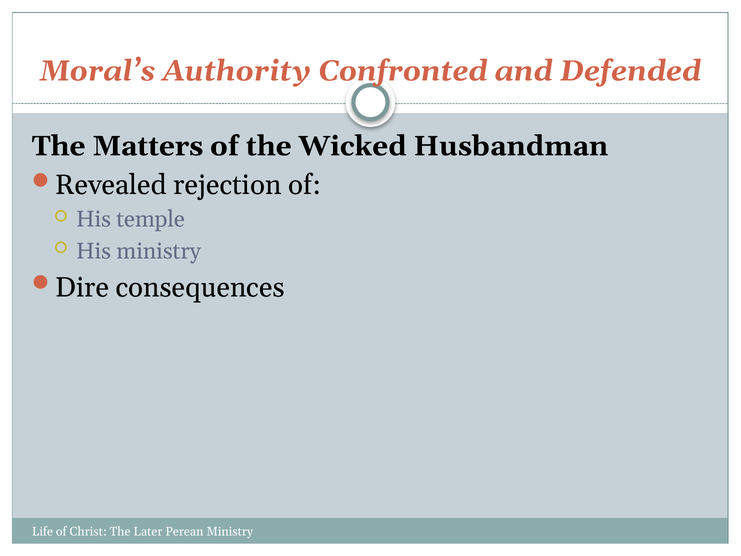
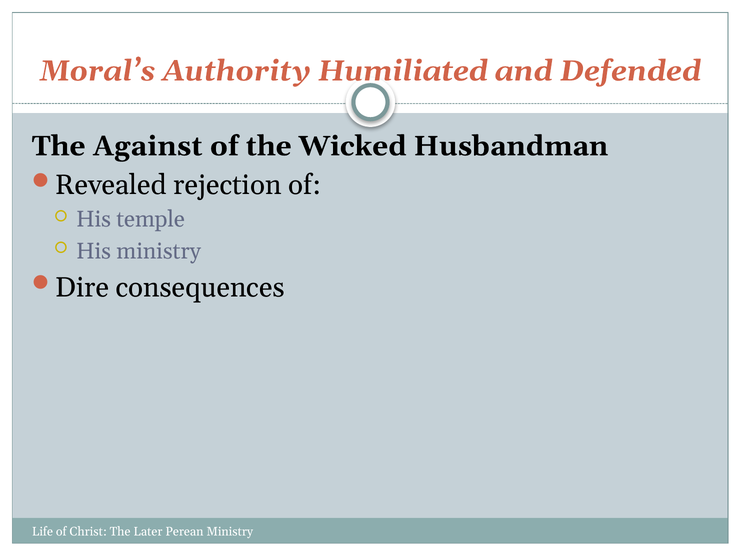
Confronted: Confronted -> Humiliated
Matters: Matters -> Against
